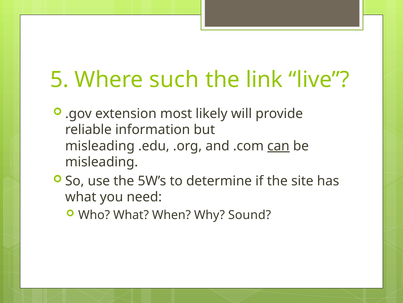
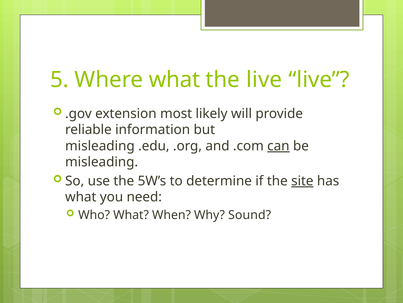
Where such: such -> what
the link: link -> live
site underline: none -> present
